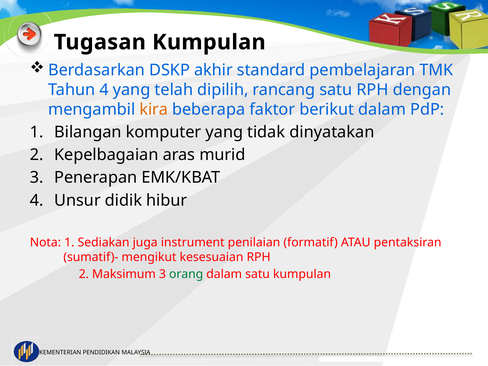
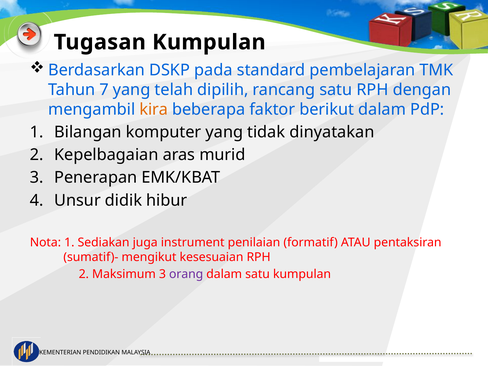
akhir: akhir -> pada
Tahun 4: 4 -> 7
orang colour: green -> purple
